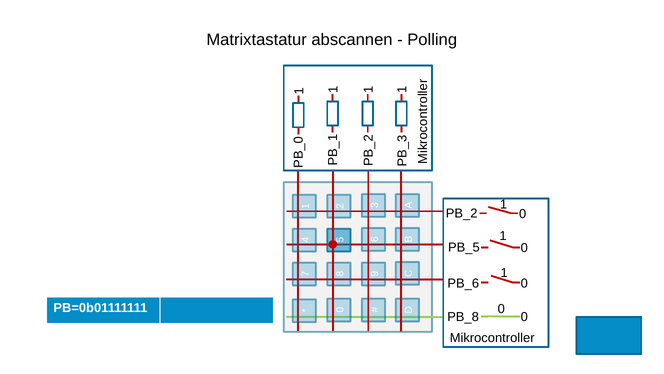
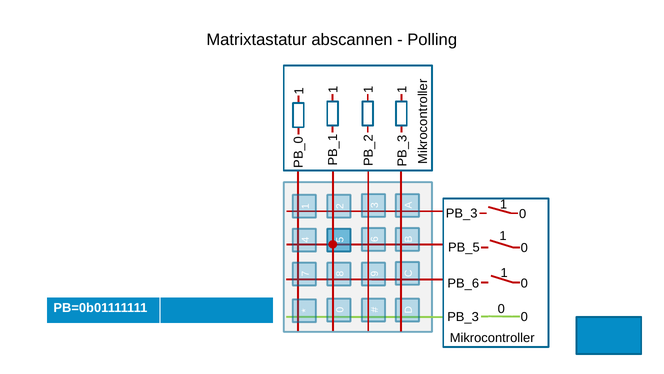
PB_2 at (462, 213): PB_2 -> PB_3
PB_8 at (463, 317): PB_8 -> PB_3
